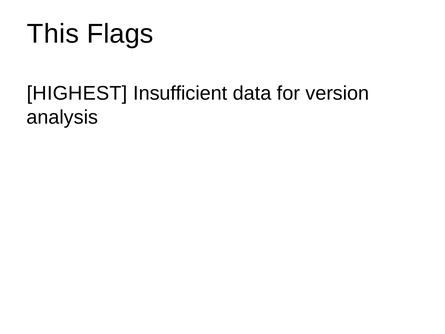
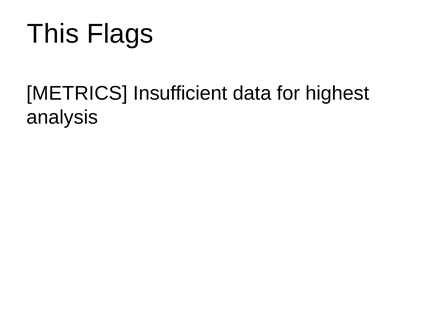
HIGHEST: HIGHEST -> METRICS
version: version -> highest
